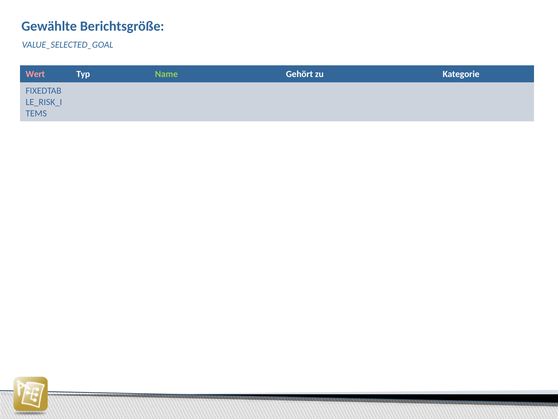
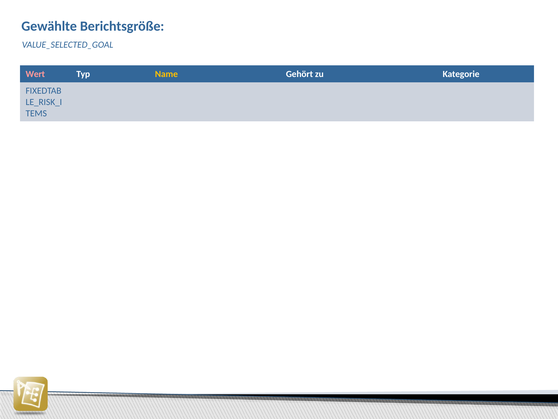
Name colour: light green -> yellow
